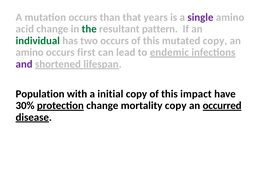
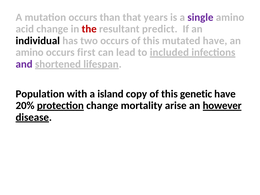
the colour: green -> red
pattern: pattern -> predict
individual colour: green -> black
mutated copy: copy -> have
endemic: endemic -> included
initial: initial -> island
impact: impact -> genetic
30%: 30% -> 20%
mortality copy: copy -> arise
occurred: occurred -> however
